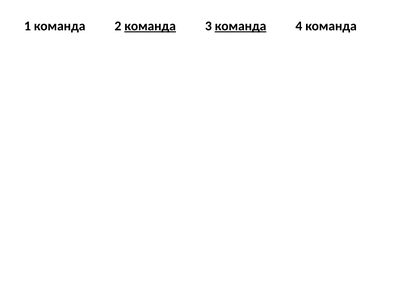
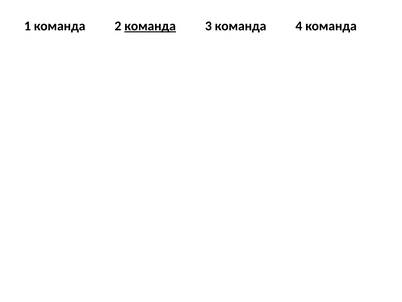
команда at (241, 26) underline: present -> none
